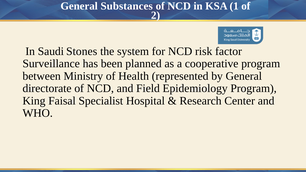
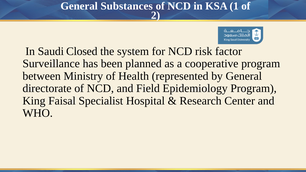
Stones: Stones -> Closed
